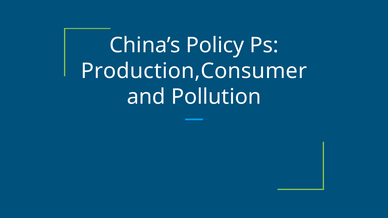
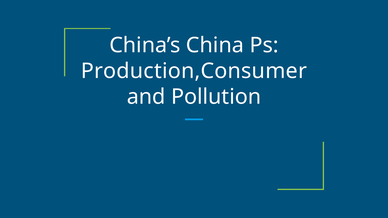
Policy: Policy -> China
